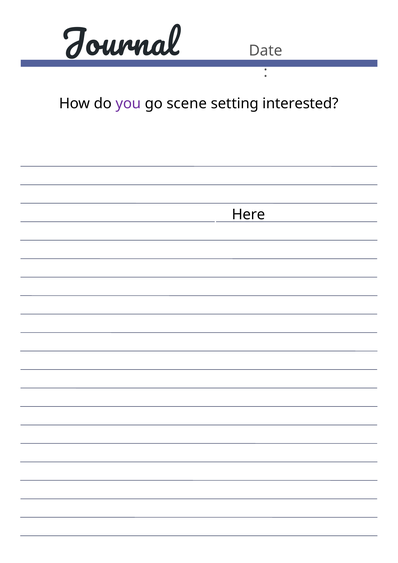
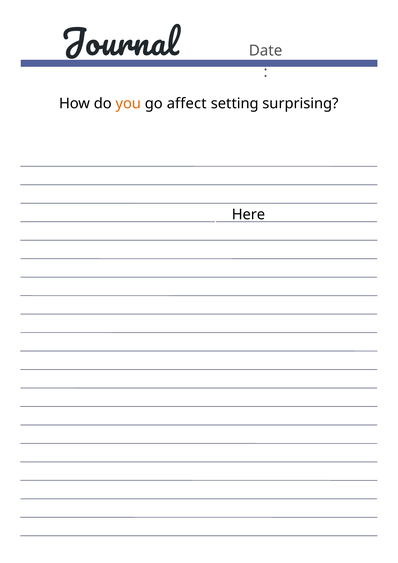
you colour: purple -> orange
scene: scene -> affect
interested: interested -> surprising
